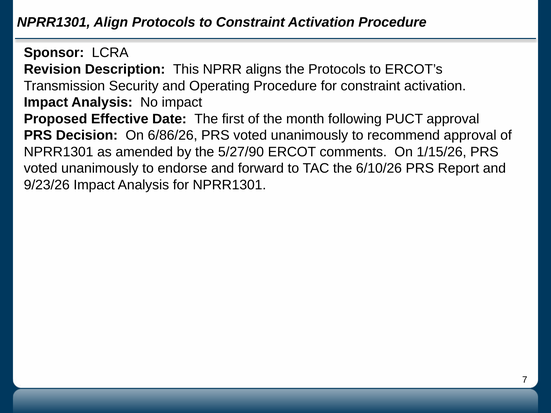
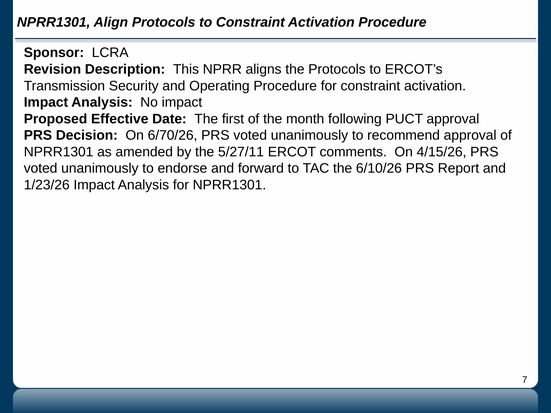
6/86/26: 6/86/26 -> 6/70/26
5/27/90: 5/27/90 -> 5/27/11
1/15/26: 1/15/26 -> 4/15/26
9/23/26: 9/23/26 -> 1/23/26
